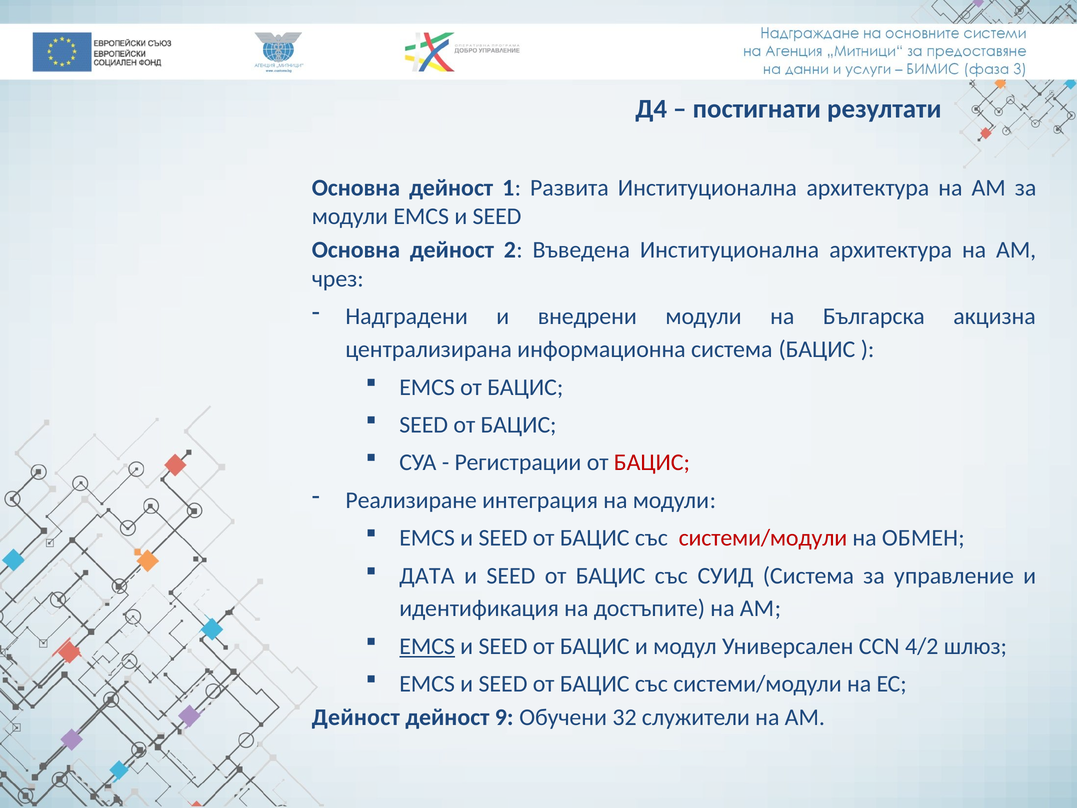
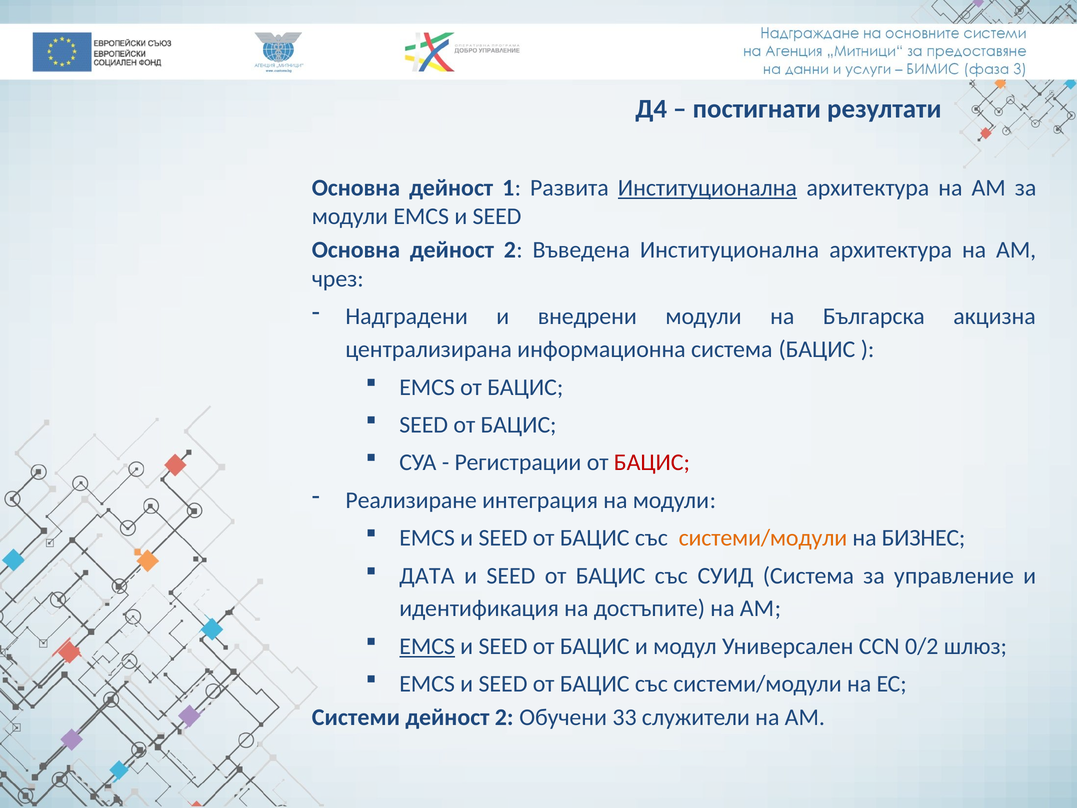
Институционална at (707, 188) underline: none -> present
системи/модули at (763, 538) colour: red -> orange
ОБМЕН: ОБМЕН -> БИЗНЕС
4/2: 4/2 -> 0/2
Дейност at (356, 717): Дейност -> Системи
9 at (504, 717): 9 -> 2
32: 32 -> 33
